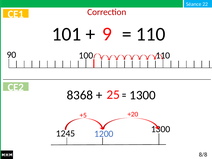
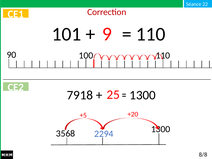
8368: 8368 -> 7918
1245: 1245 -> 3568
1200: 1200 -> 2294
